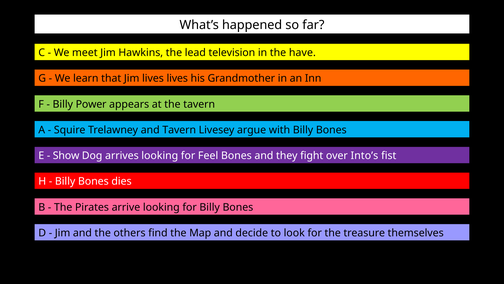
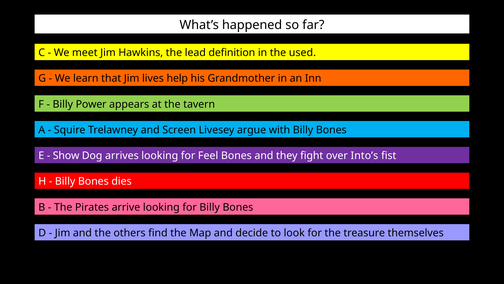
television: television -> definition
have: have -> used
lives lives: lives -> help
and Tavern: Tavern -> Screen
